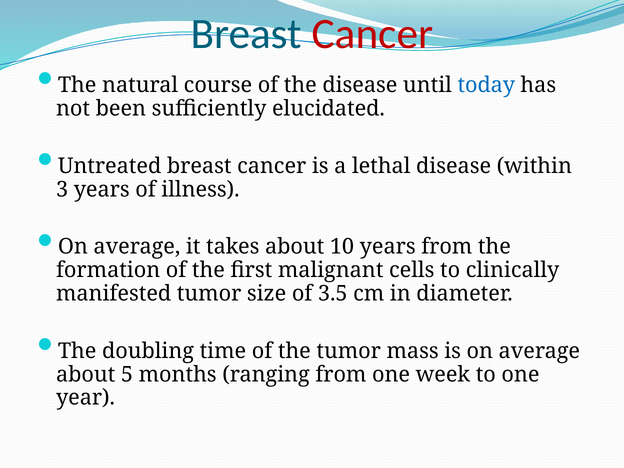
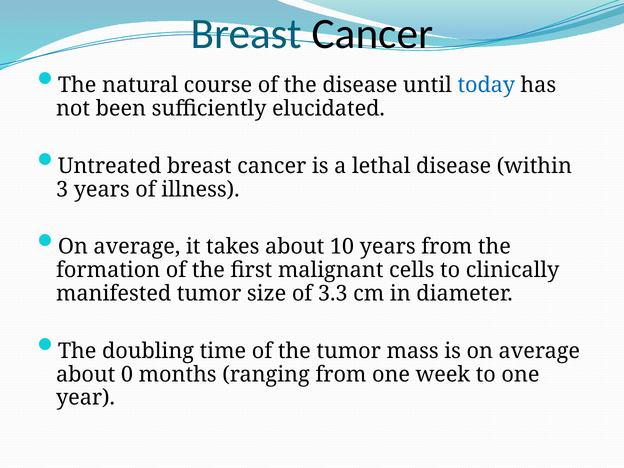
Cancer at (373, 34) colour: red -> black
3.5: 3.5 -> 3.3
5: 5 -> 0
